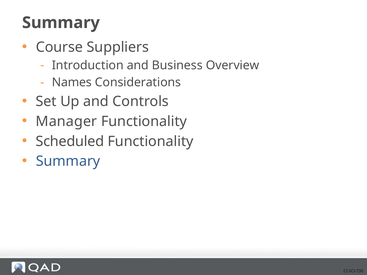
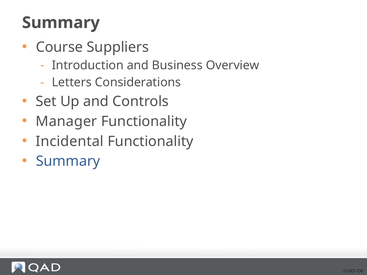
Names: Names -> Letters
Scheduled: Scheduled -> Incidental
